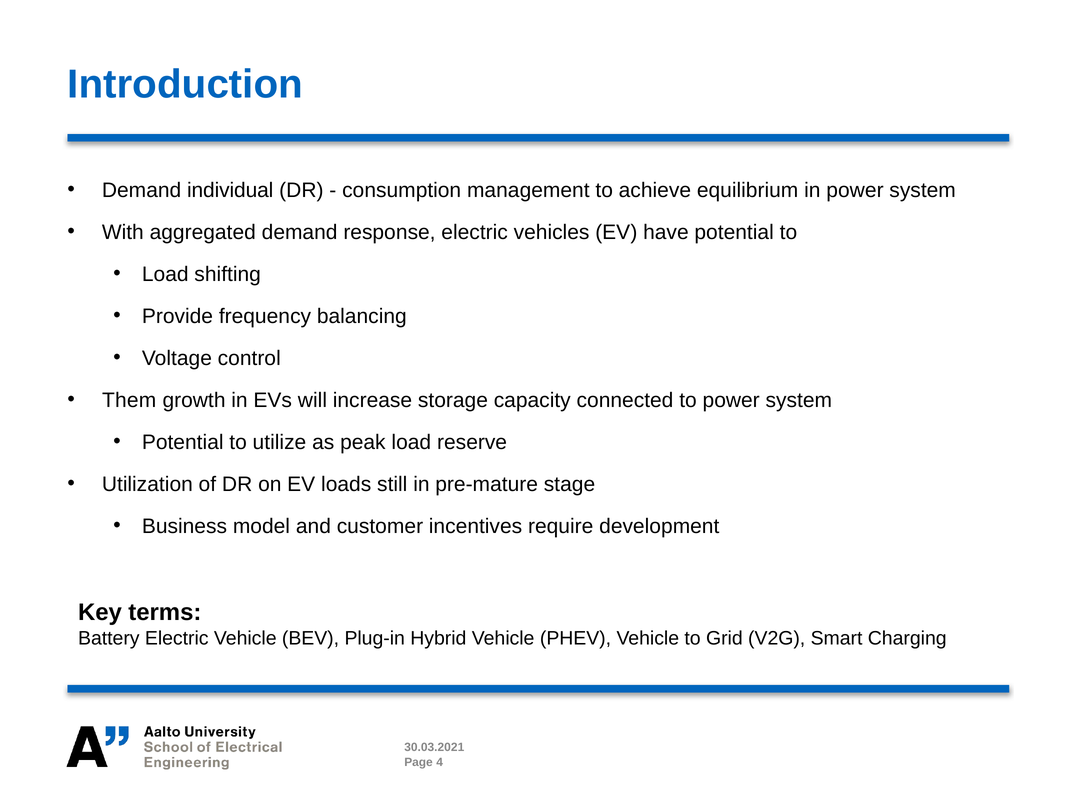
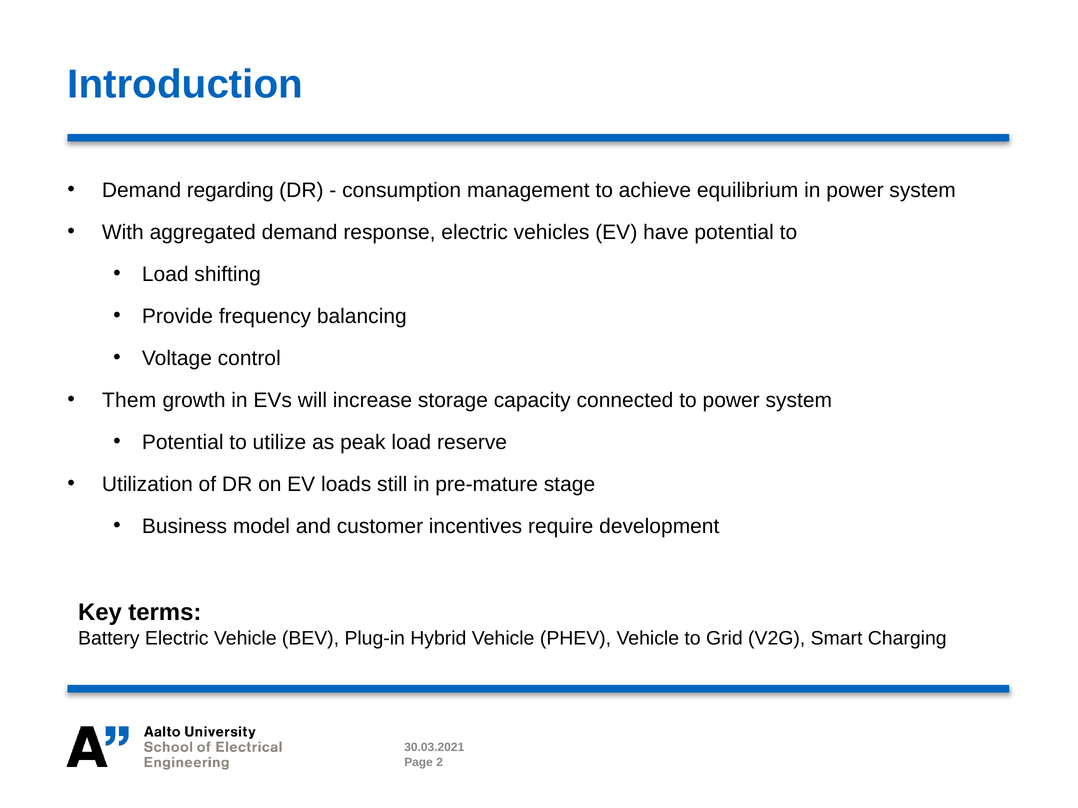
individual: individual -> regarding
4: 4 -> 2
